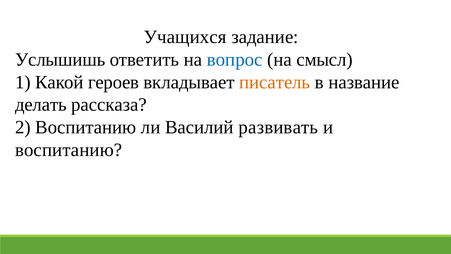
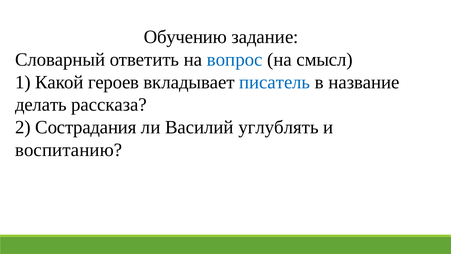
Учащихся: Учащихся -> Обучению
Услышишь: Услышишь -> Словарный
писатель colour: orange -> blue
2 Воспитанию: Воспитанию -> Сострадания
развивать: развивать -> углублять
